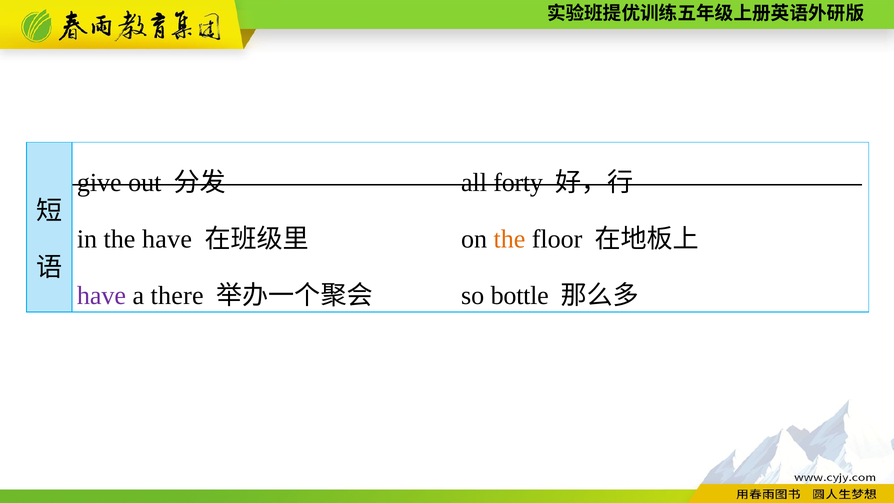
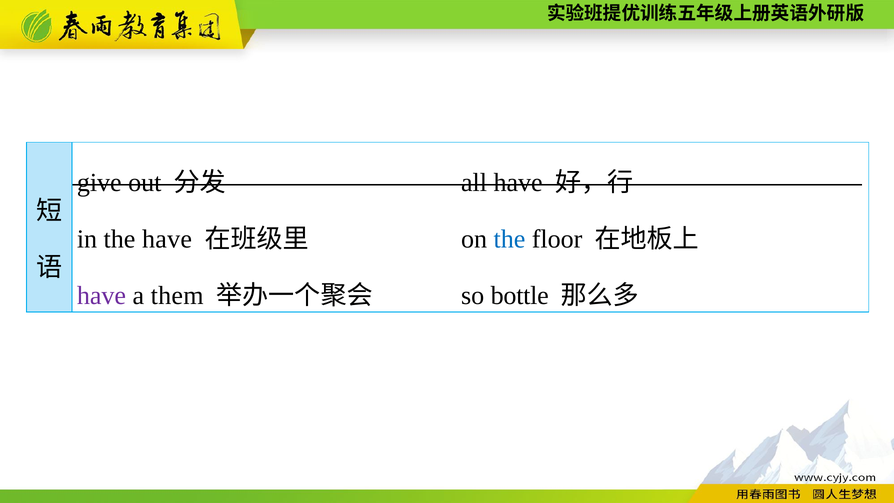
all forty: forty -> have
the at (509, 239) colour: orange -> blue
there: there -> them
